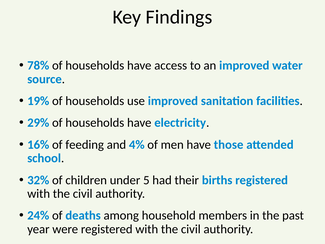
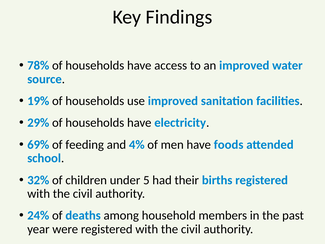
16%: 16% -> 69%
those: those -> foods
